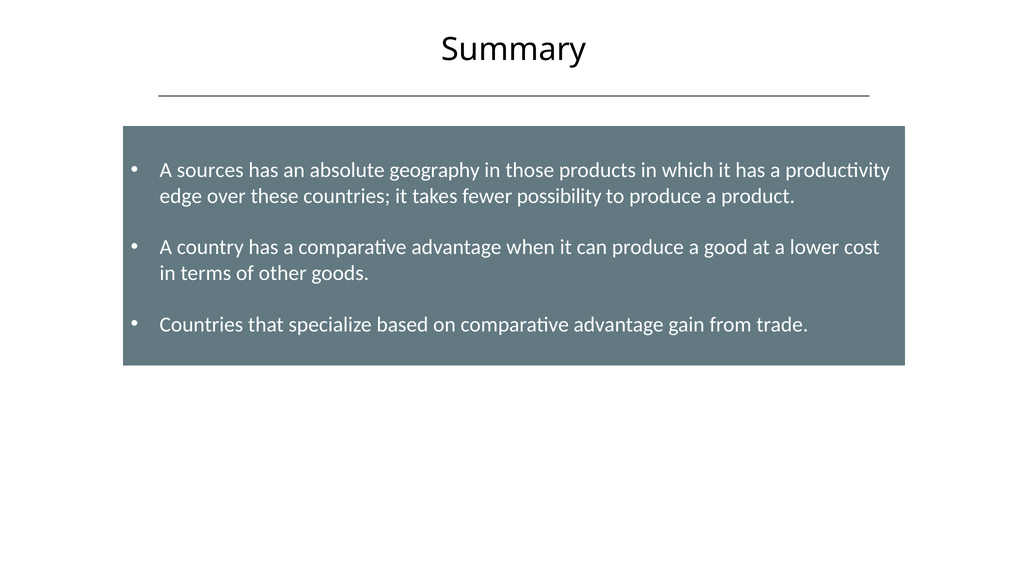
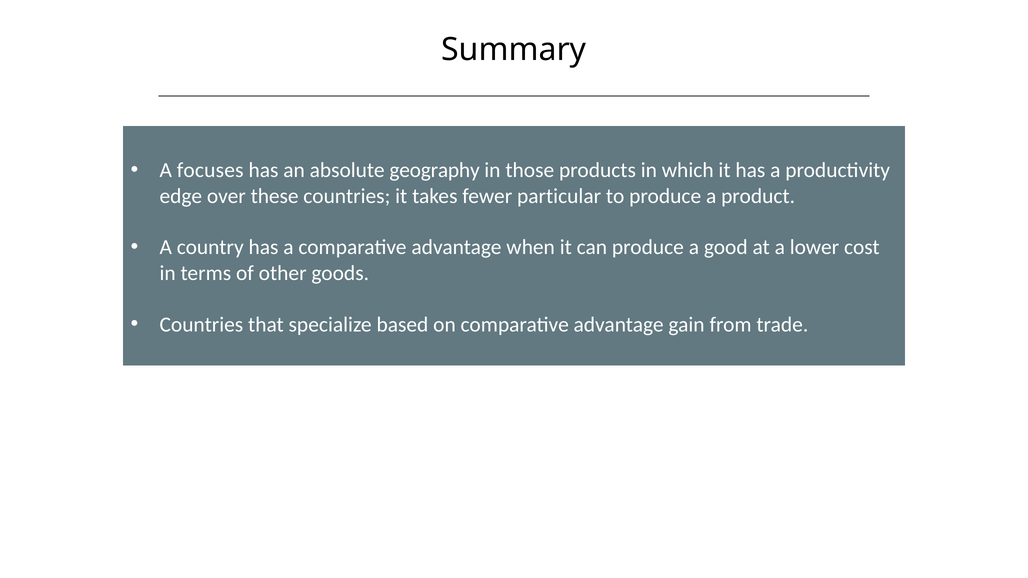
sources: sources -> focuses
possibility: possibility -> particular
